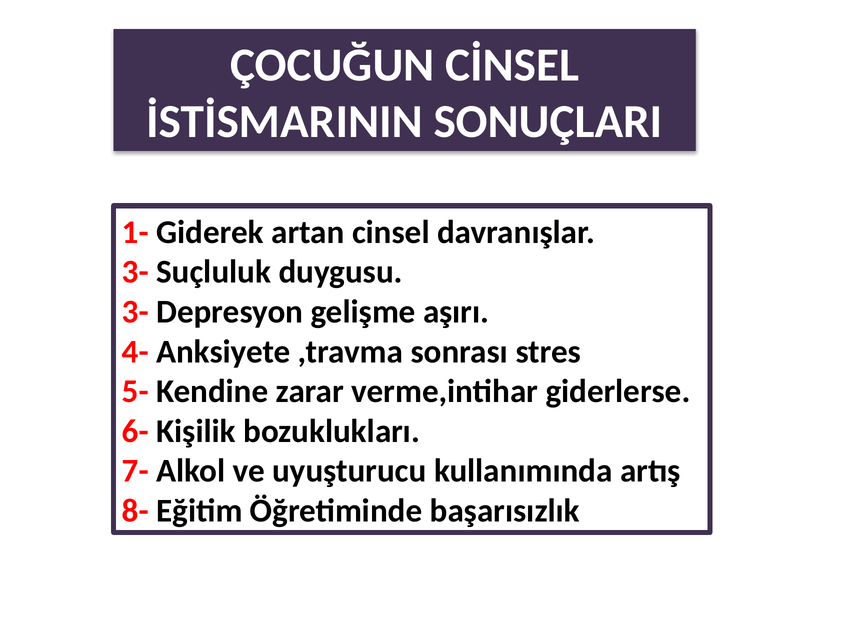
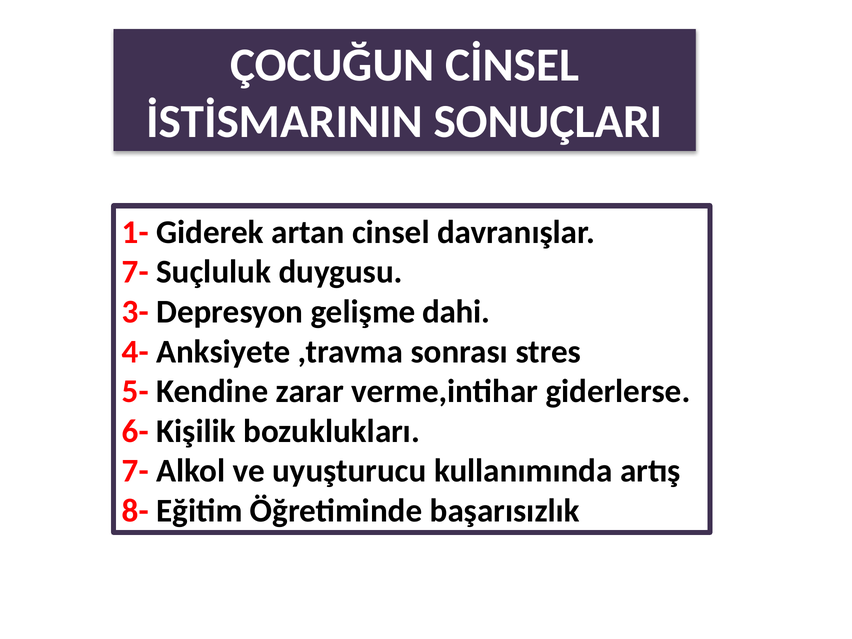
3- at (135, 272): 3- -> 7-
aşırı: aşırı -> dahi
